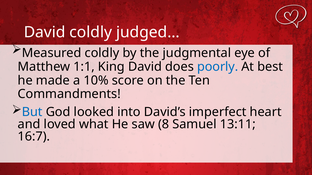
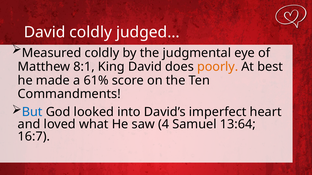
1:1: 1:1 -> 8:1
poorly colour: blue -> orange
10%: 10% -> 61%
8: 8 -> 4
13:11: 13:11 -> 13:64
